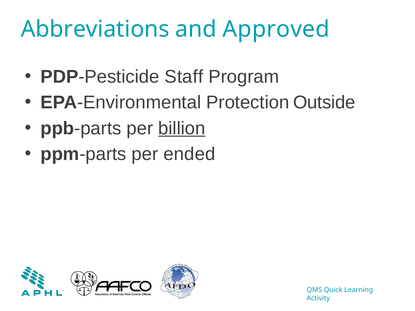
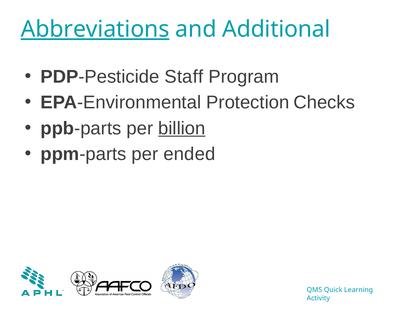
Abbreviations underline: none -> present
Approved: Approved -> Additional
Outside: Outside -> Checks
